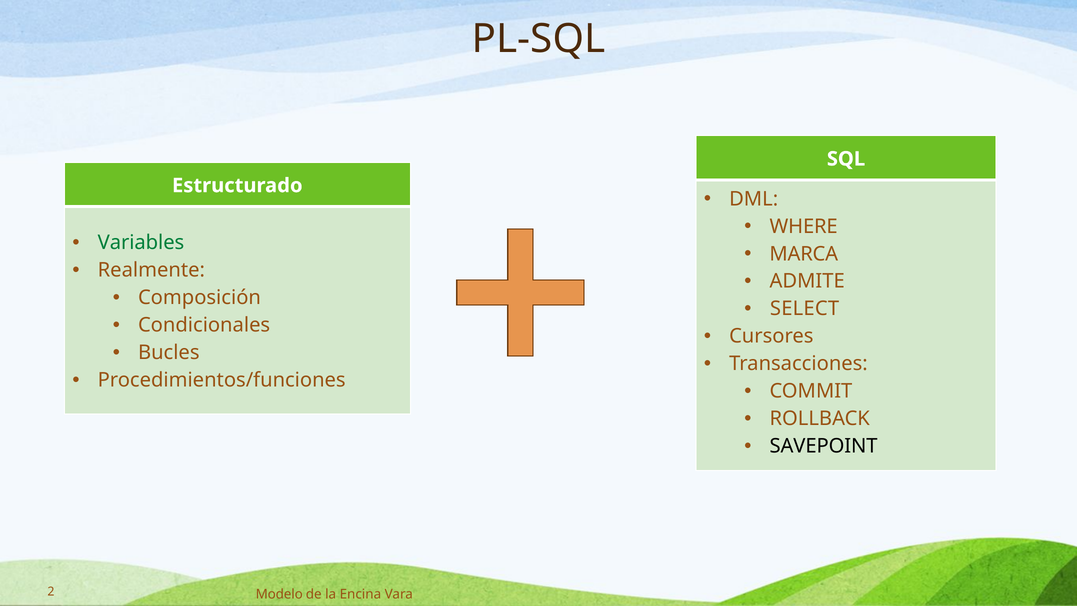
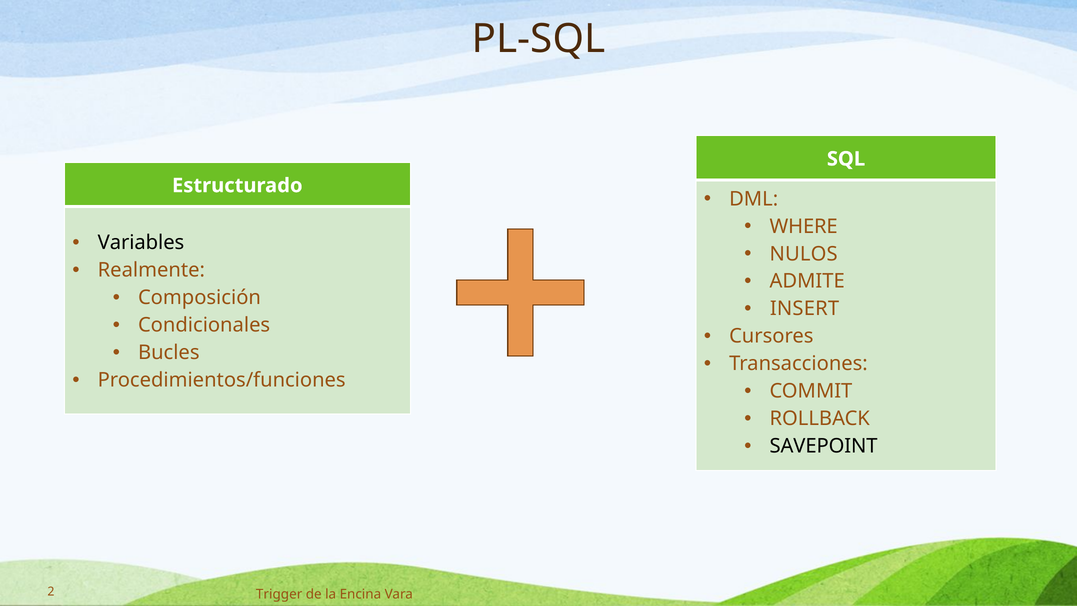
Variables colour: green -> black
MARCA: MARCA -> NULOS
SELECT: SELECT -> INSERT
Modelo: Modelo -> Trigger
